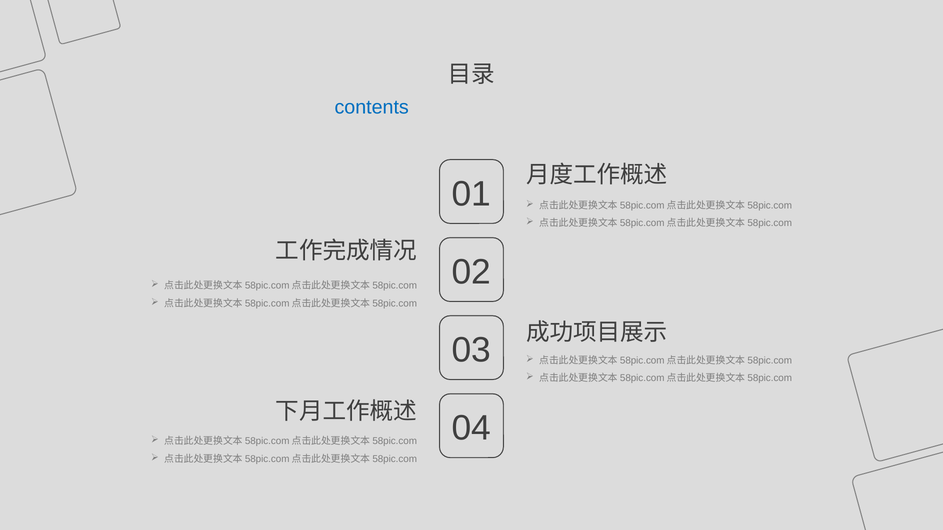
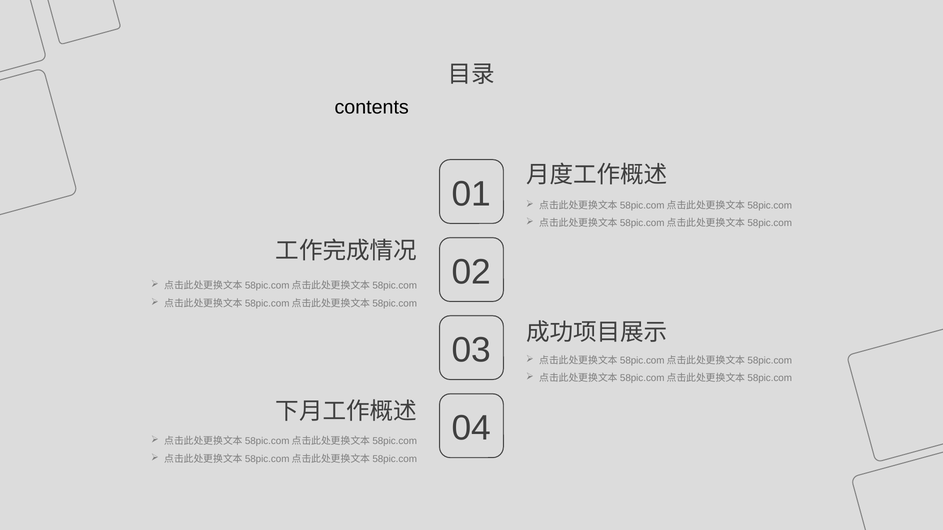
contents colour: blue -> black
